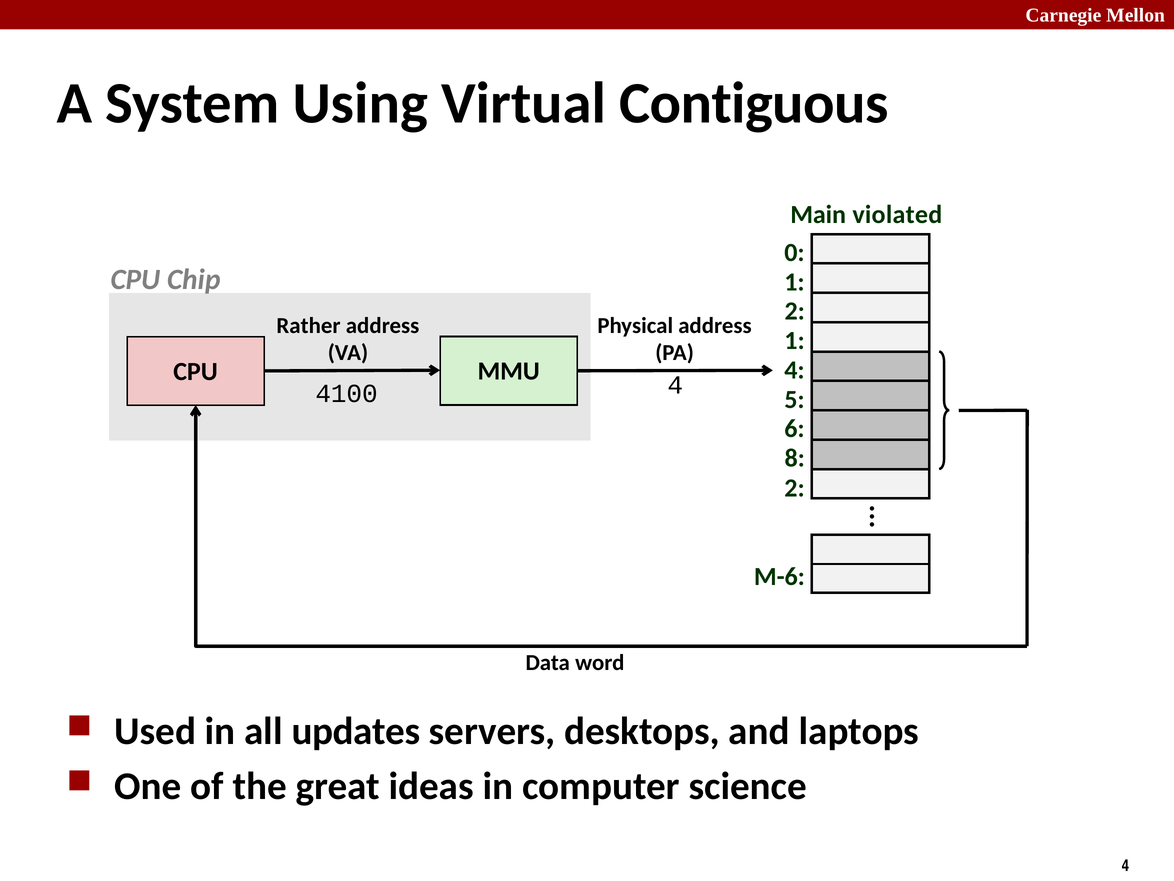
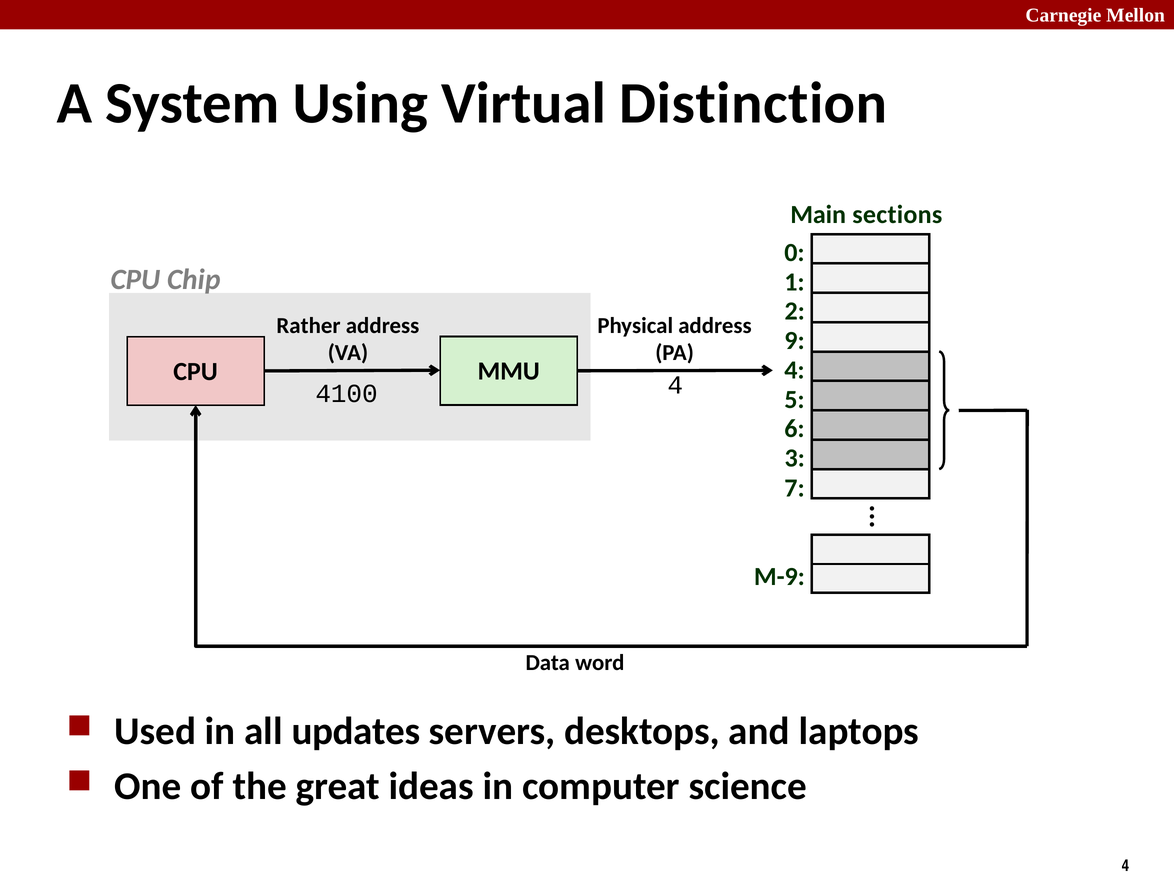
Contiguous: Contiguous -> Distinction
violated: violated -> sections
1 at (795, 341): 1 -> 9
8: 8 -> 3
2 at (795, 488): 2 -> 7
M-6: M-6 -> M-9
